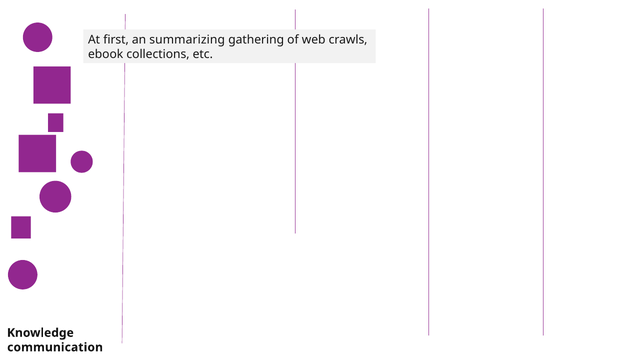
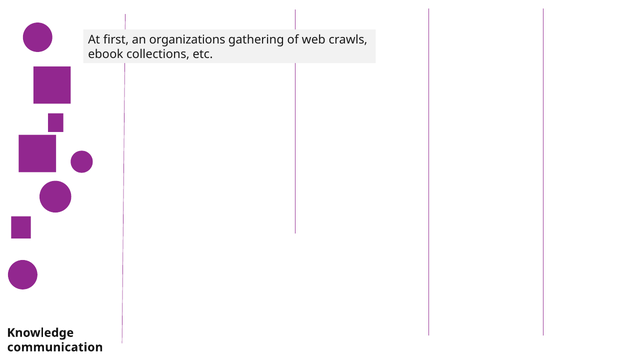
summarizing: summarizing -> organizations
